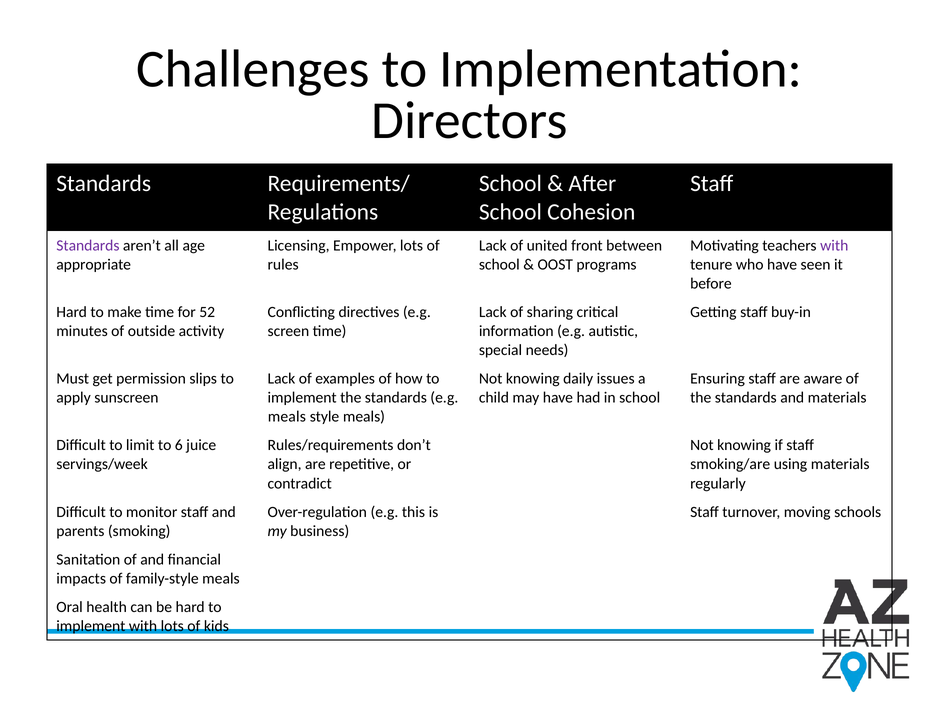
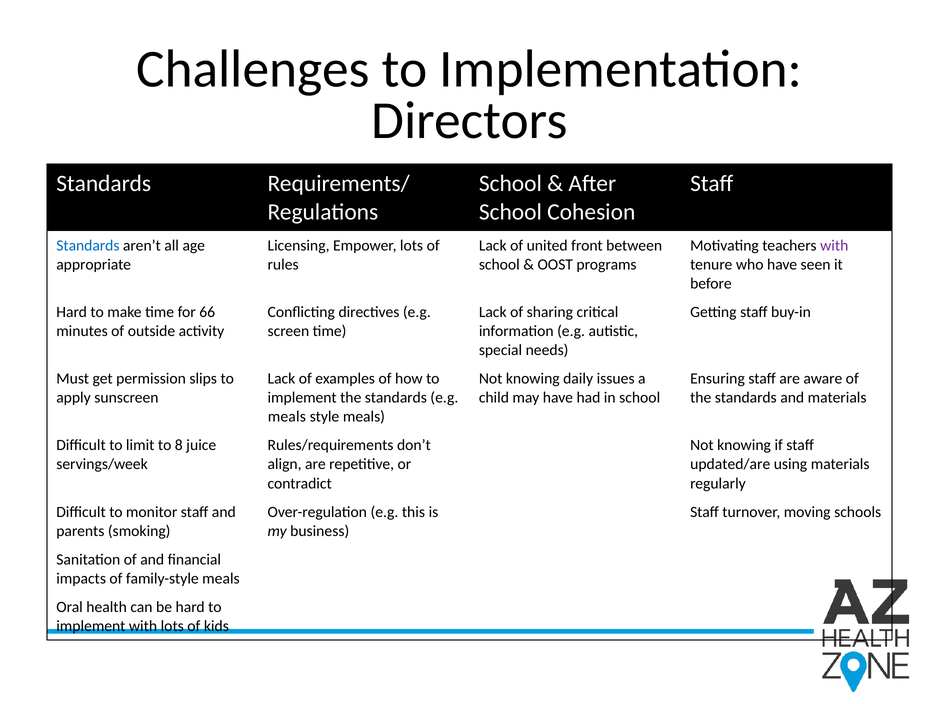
Standards at (88, 245) colour: purple -> blue
52: 52 -> 66
6: 6 -> 8
smoking/are: smoking/are -> updated/are
